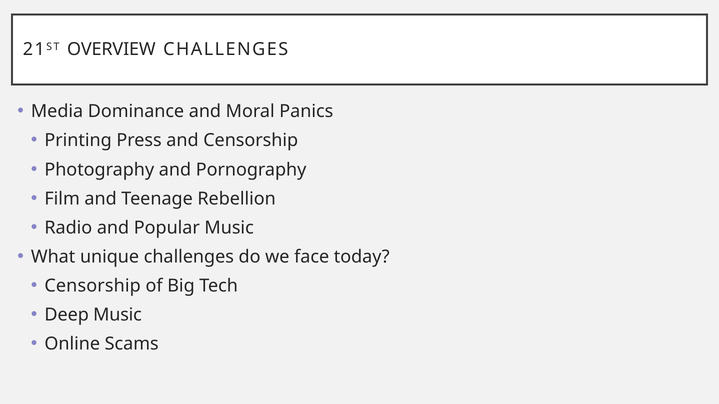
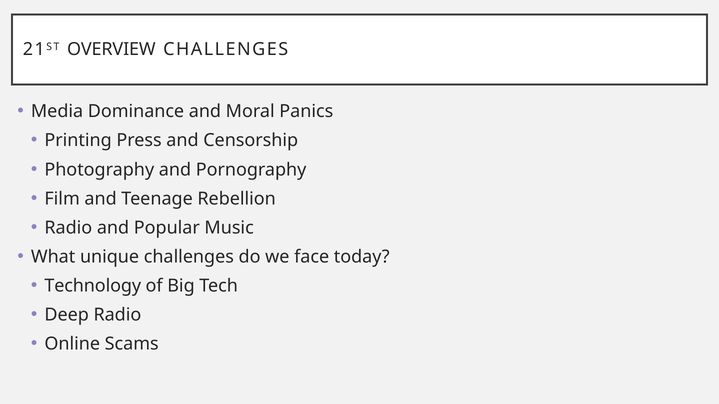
Censorship at (93, 286): Censorship -> Technology
Deep Music: Music -> Radio
